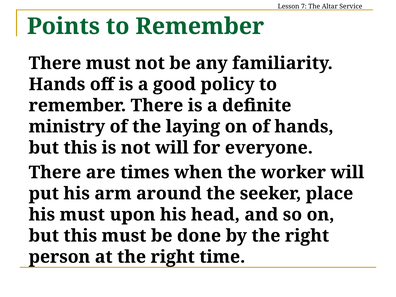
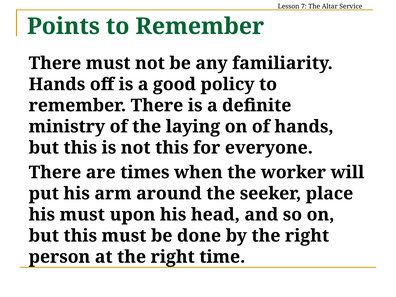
not will: will -> this
